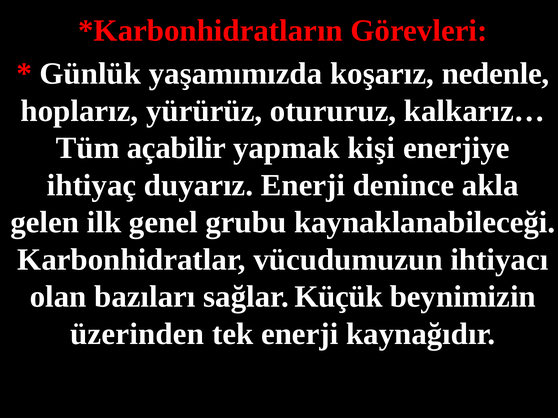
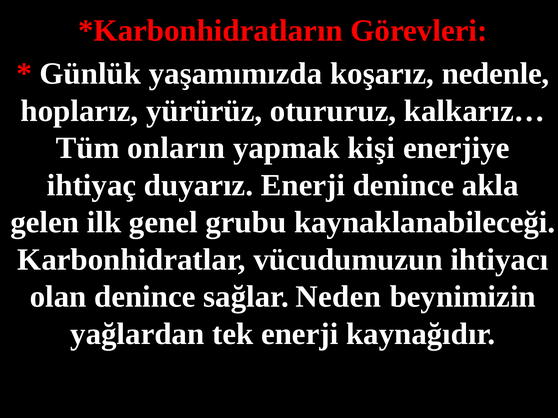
açabilir: açabilir -> onların
olan bazıları: bazıları -> denince
Küçük: Küçük -> Neden
üzerinden: üzerinden -> yağlardan
